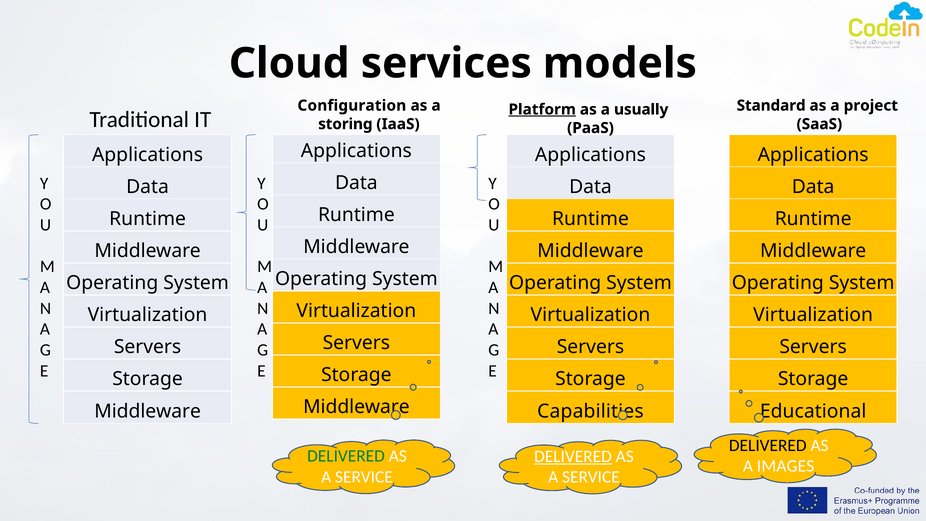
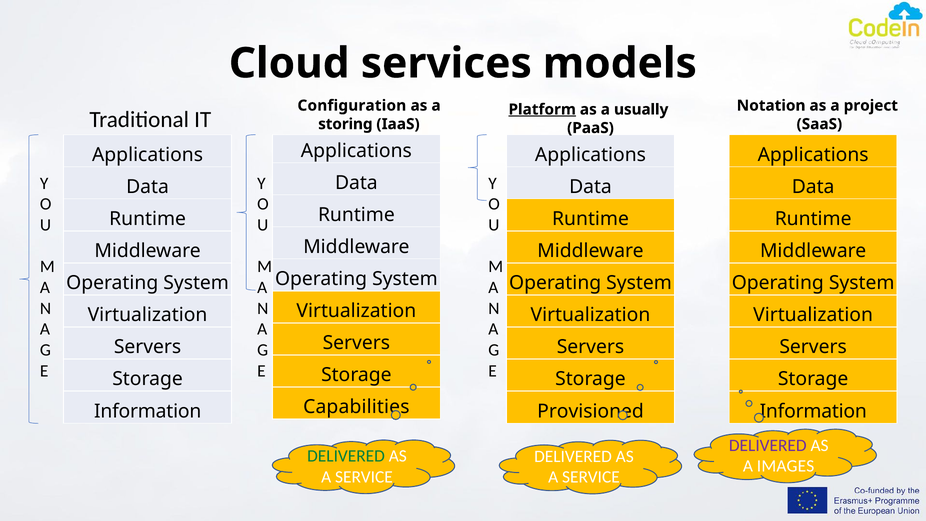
Standard: Standard -> Notation
Middleware at (356, 407): Middleware -> Capabilities
Middleware at (148, 411): Middleware -> Information
Capabilities: Capabilities -> Provisioned
Educational at (813, 411): Educational -> Information
DELIVERED at (768, 445) colour: black -> purple
DELIVERED at (573, 456) underline: present -> none
